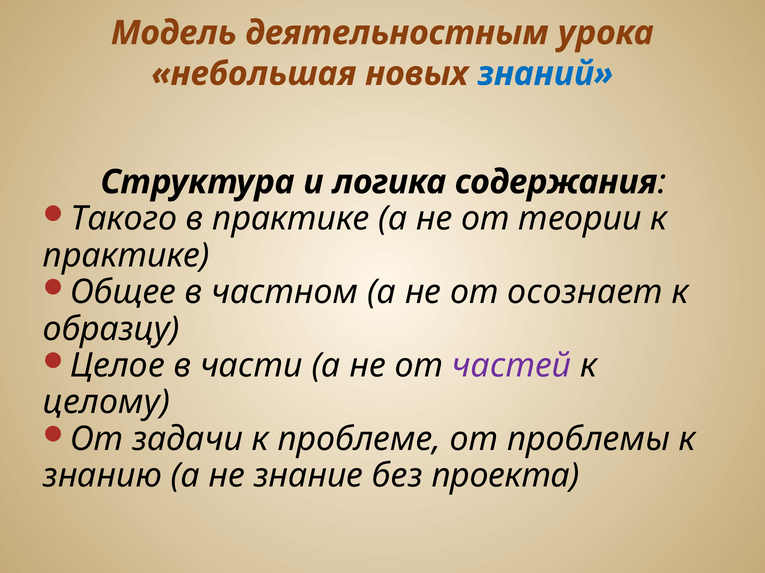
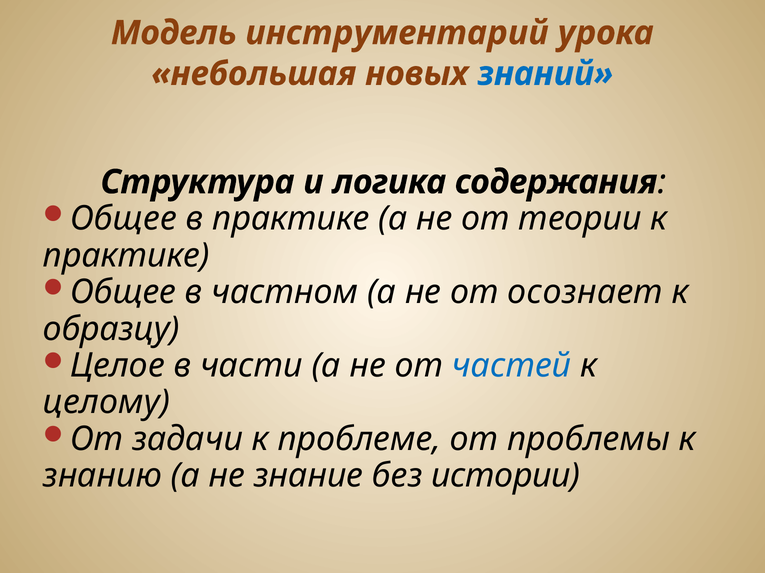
деятельностным: деятельностным -> инструментарий
Такого at (124, 219): Такого -> Общее
частей colour: purple -> blue
проекта: проекта -> истории
